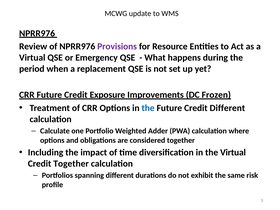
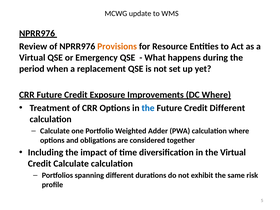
Provisions colour: purple -> orange
DC Frozen: Frozen -> Where
Credit Together: Together -> Calculate
